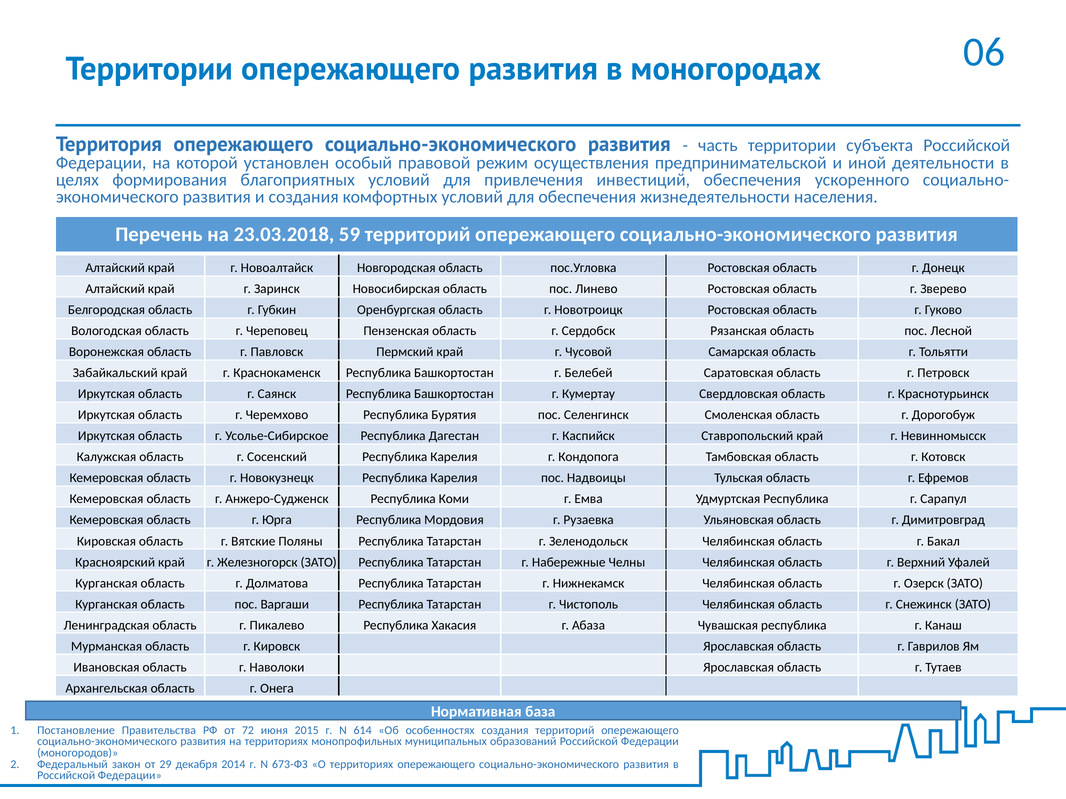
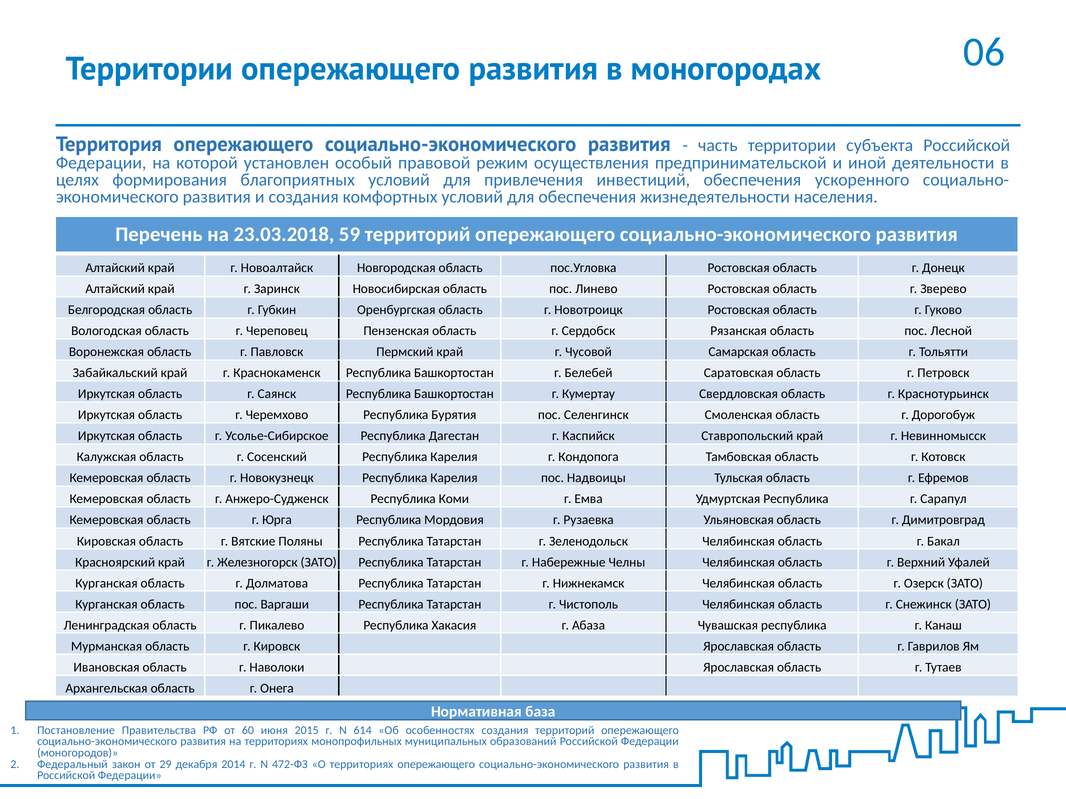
72: 72 -> 60
673-ФЗ: 673-ФЗ -> 472-ФЗ
